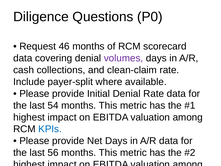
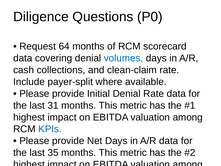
46: 46 -> 64
volumes colour: purple -> blue
54: 54 -> 31
56: 56 -> 35
